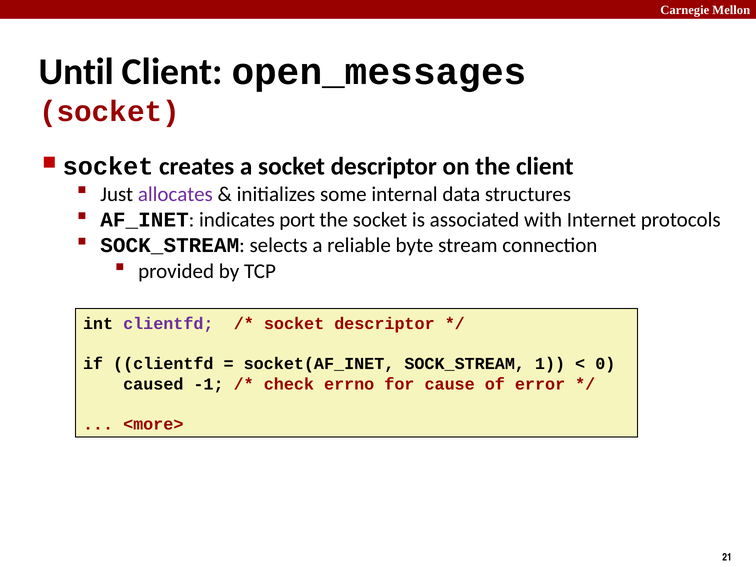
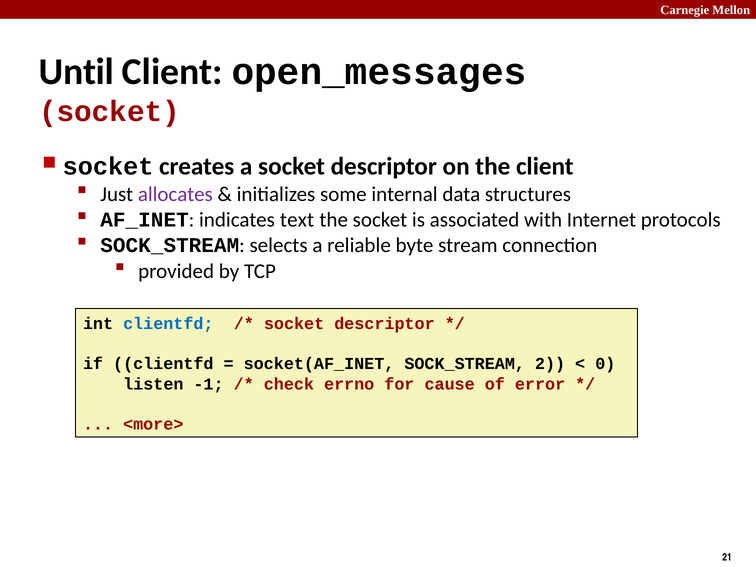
port: port -> text
clientfd at (168, 324) colour: purple -> blue
1: 1 -> 2
caused: caused -> listen
